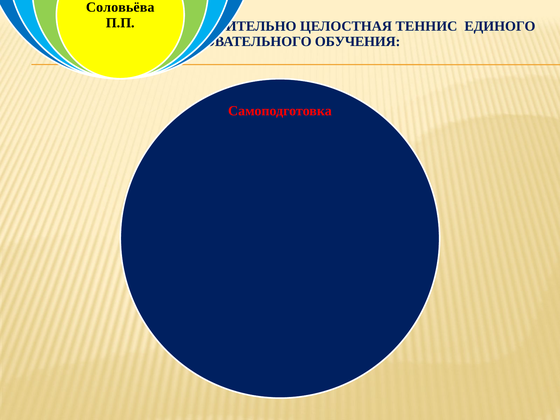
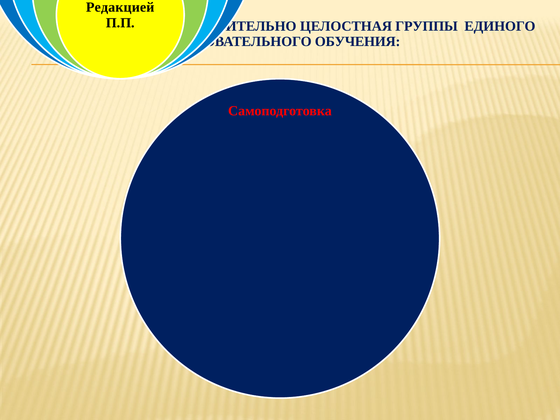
Соловьёва: Соловьёва -> Редакцией
ТЕННИС: ТЕННИС -> ГРУППЫ
